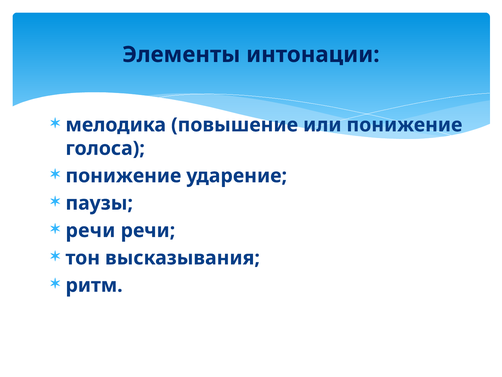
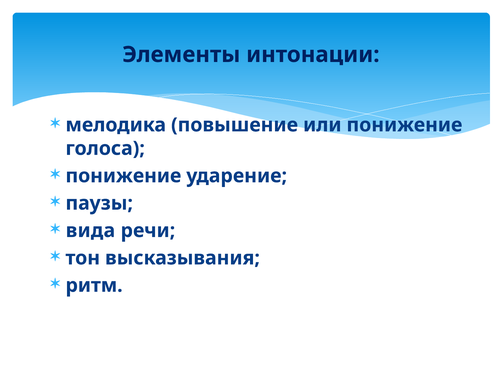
речи at (90, 230): речи -> вида
